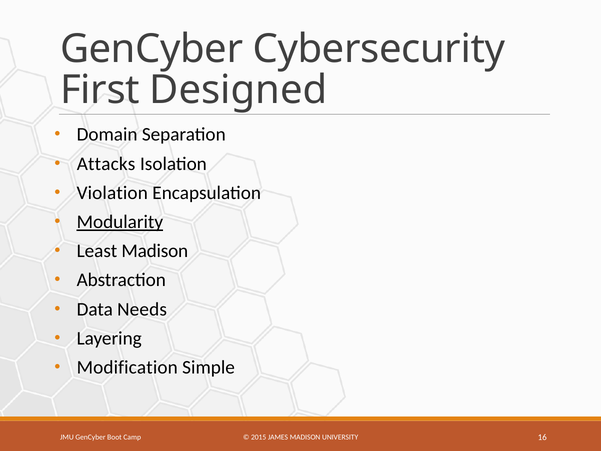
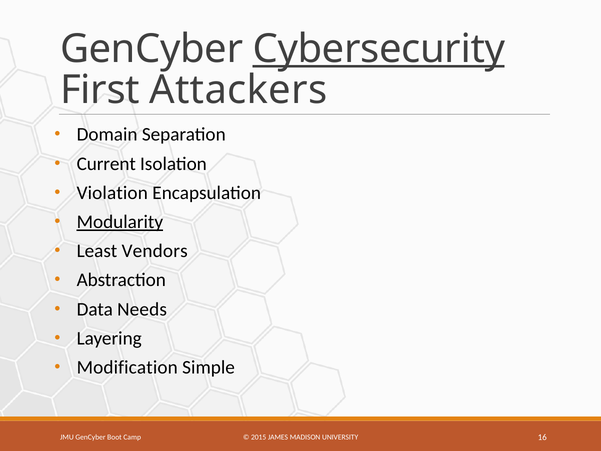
Cybersecurity underline: none -> present
Designed: Designed -> Attackers
Attacks: Attacks -> Current
Least Madison: Madison -> Vendors
